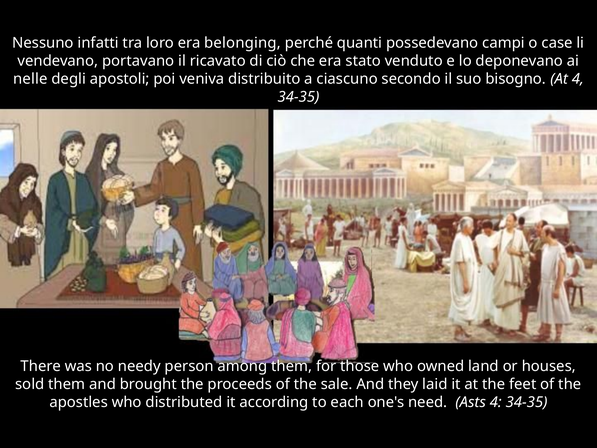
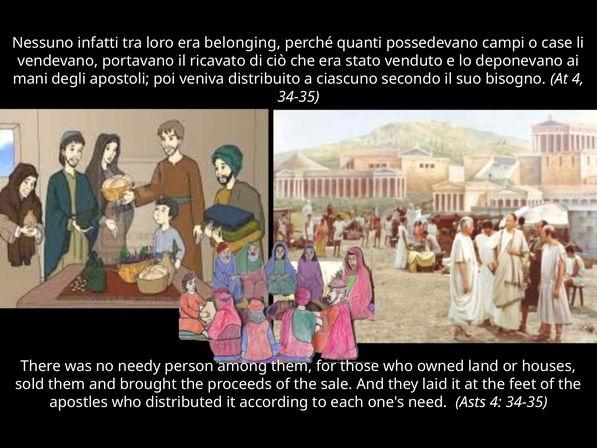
nelle: nelle -> mani
